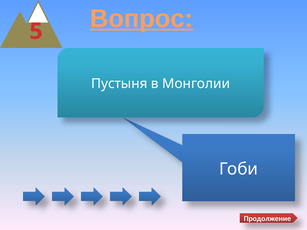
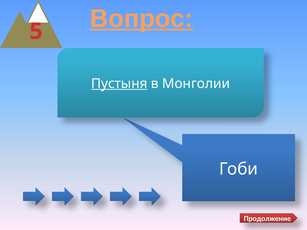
Пустыня underline: none -> present
